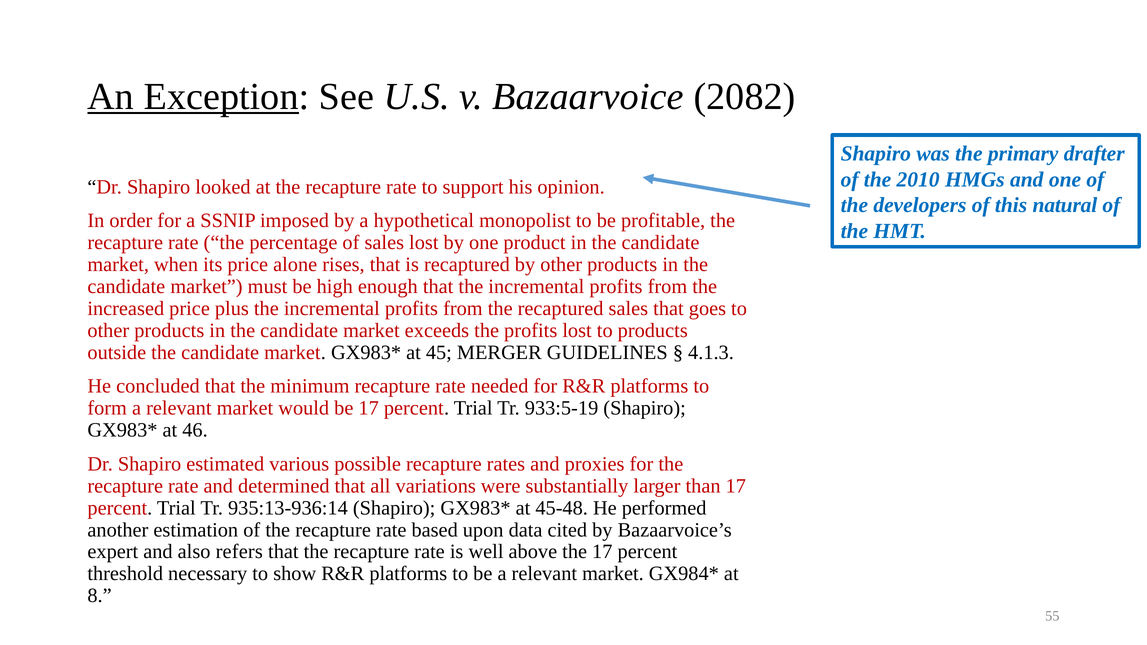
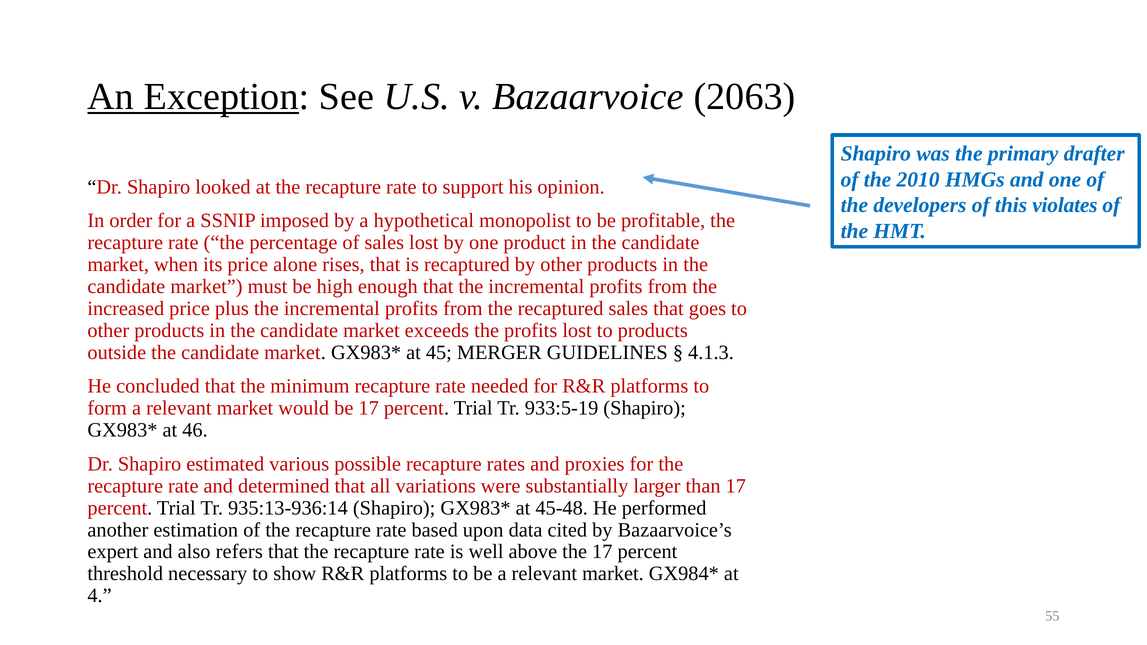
2082: 2082 -> 2063
natural: natural -> violates
8: 8 -> 4
